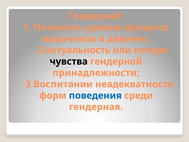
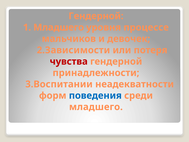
1 Понимать: Понимать -> Младшего
2.Актуальность: 2.Актуальность -> 2.Зависимости
чувства colour: black -> red
гендерная at (96, 107): гендерная -> младшего
